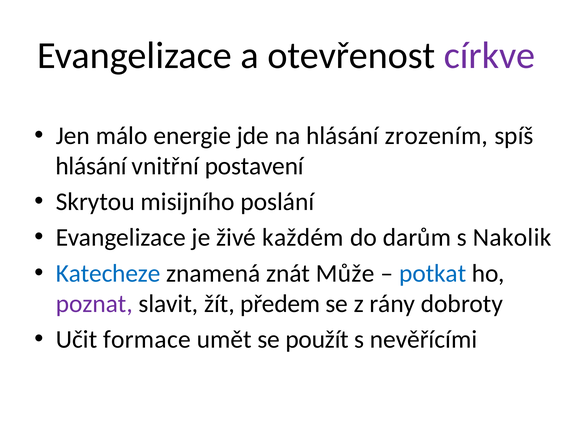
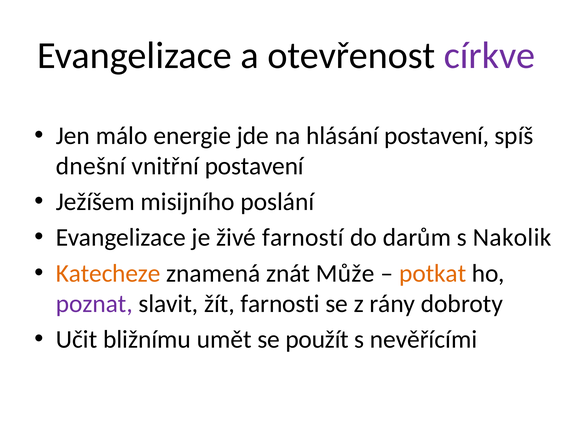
hlásání zrozením: zrozením -> postavení
hlásání at (91, 166): hlásání -> dnešní
Skrytou: Skrytou -> Ježíšem
každém: každém -> farností
Katecheze colour: blue -> orange
potkat colour: blue -> orange
předem: předem -> farnosti
formace: formace -> bližnímu
